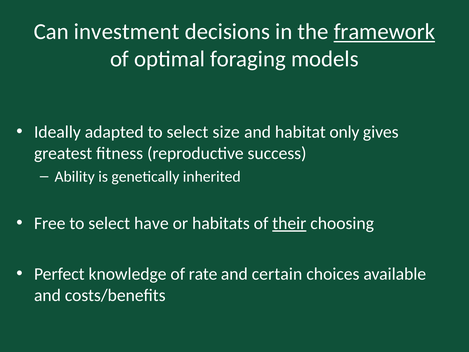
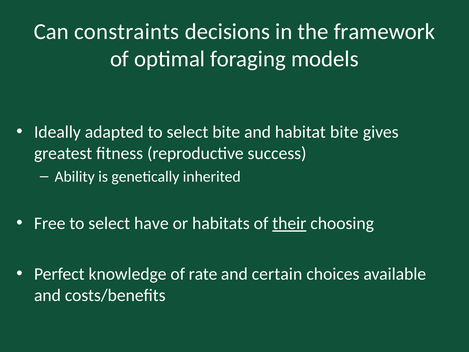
investment: investment -> constraints
framework underline: present -> none
select size: size -> bite
habitat only: only -> bite
